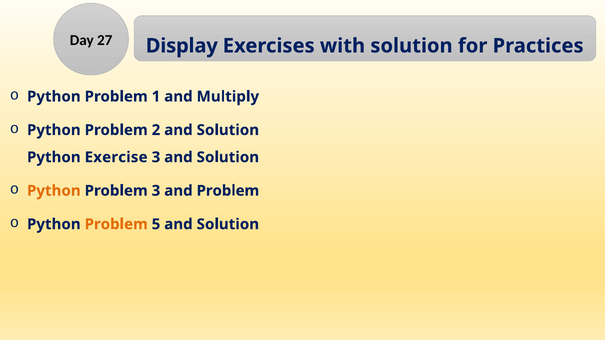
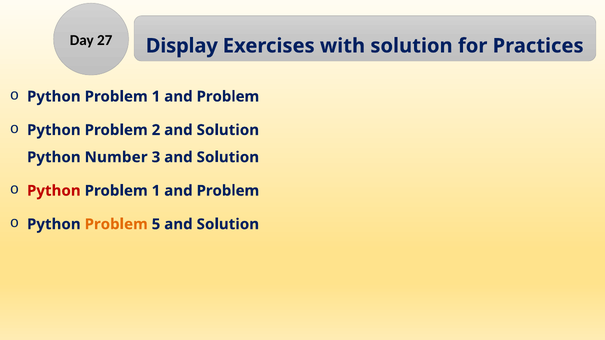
Multiply at (228, 97): Multiply -> Problem
Exercise: Exercise -> Number
Python at (54, 191) colour: orange -> red
3 at (156, 191): 3 -> 1
